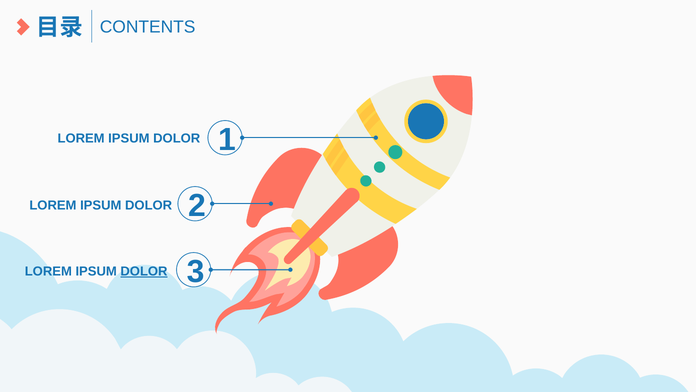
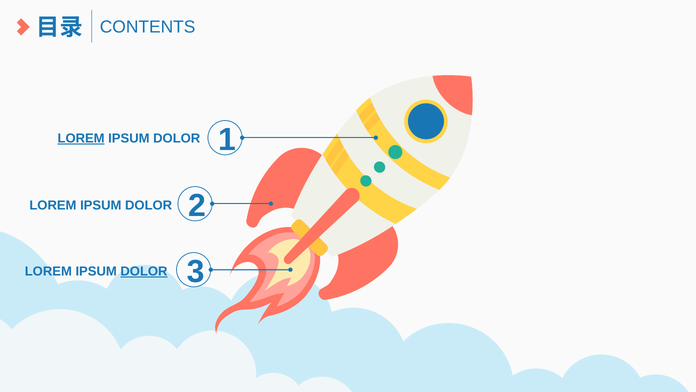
LOREM at (81, 138) underline: none -> present
